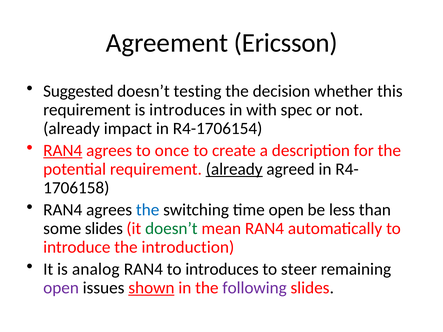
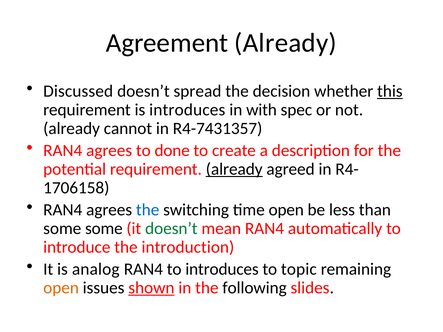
Agreement Ericsson: Ericsson -> Already
Suggested: Suggested -> Discussed
testing: testing -> spread
this underline: none -> present
impact: impact -> cannot
R4-1706154: R4-1706154 -> R4-7431357
RAN4 at (63, 151) underline: present -> none
once: once -> done
some slides: slides -> some
steer: steer -> topic
open at (61, 288) colour: purple -> orange
following colour: purple -> black
